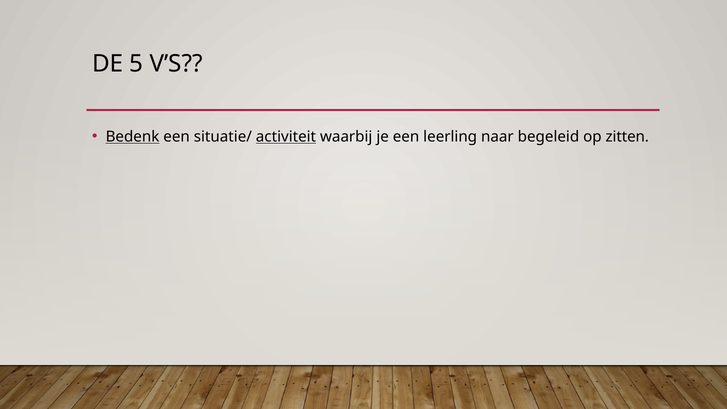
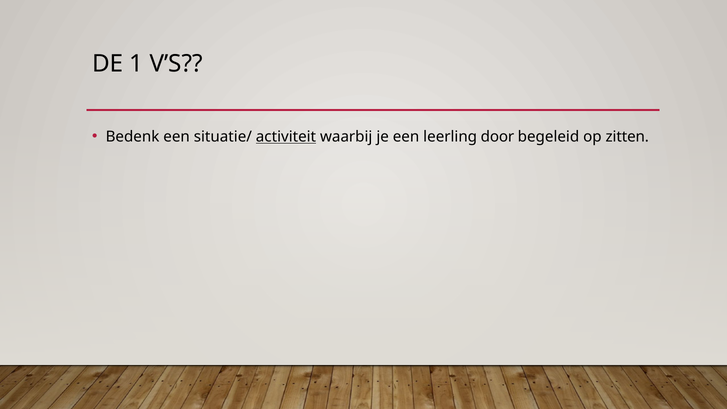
5: 5 -> 1
Bedenk underline: present -> none
naar: naar -> door
